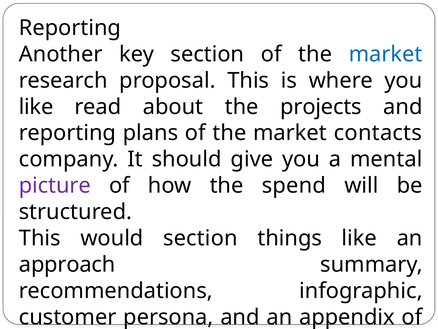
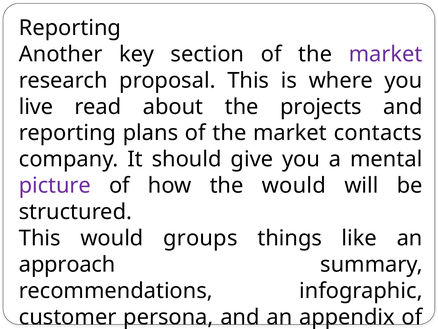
market at (386, 54) colour: blue -> purple
like at (36, 107): like -> live
the spend: spend -> would
would section: section -> groups
